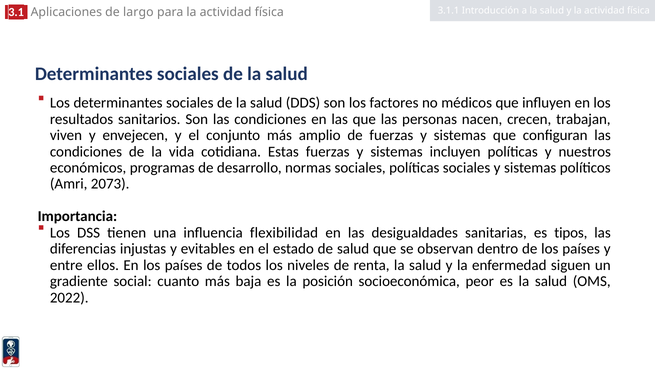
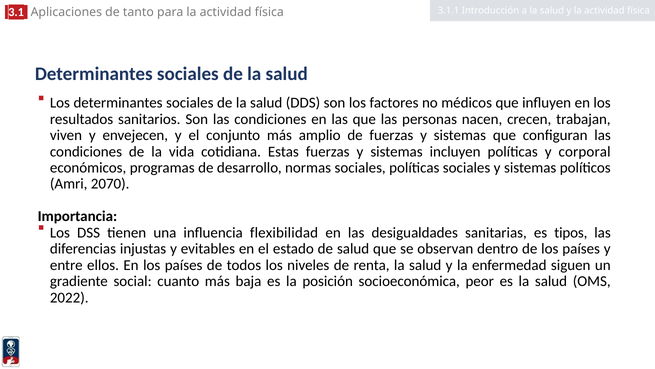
largo: largo -> tanto
nuestros: nuestros -> corporal
2073: 2073 -> 2070
